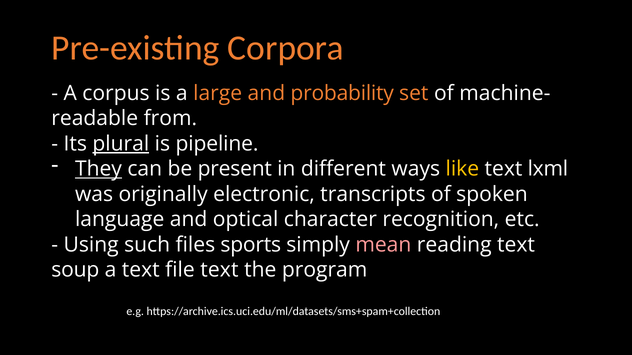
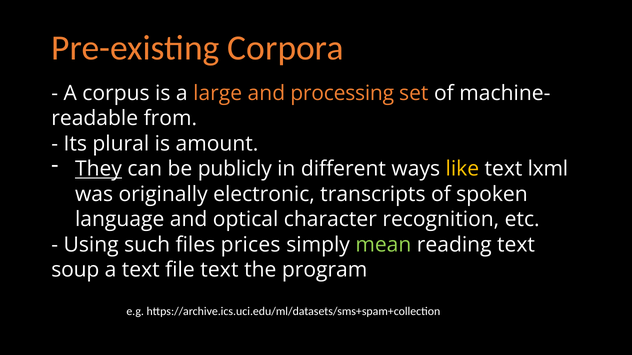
probability: probability -> processing
plural underline: present -> none
pipeline: pipeline -> amount
present: present -> publicly
sports: sports -> prices
mean colour: pink -> light green
